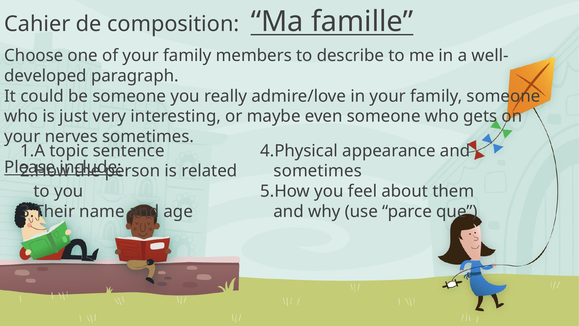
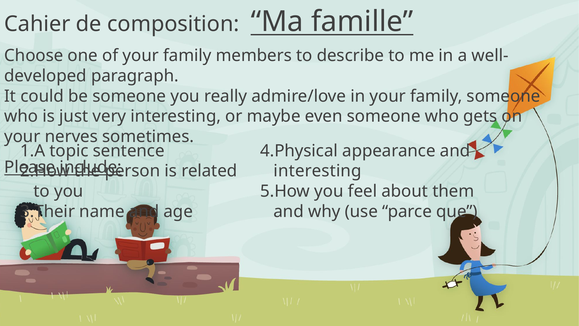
sometimes at (318, 171): sometimes -> interesting
